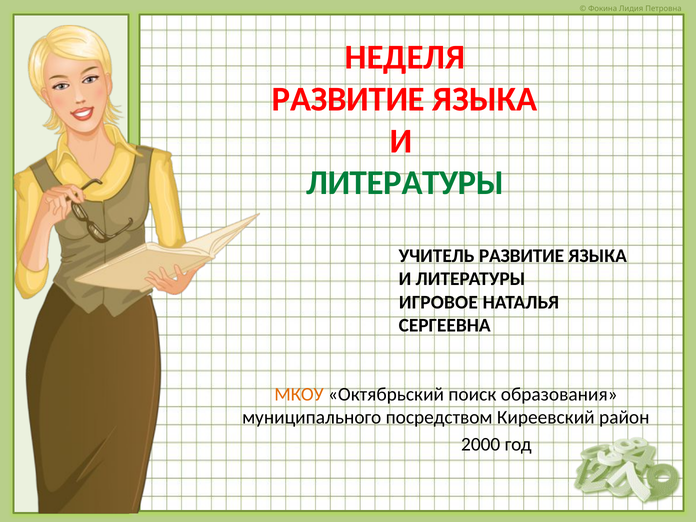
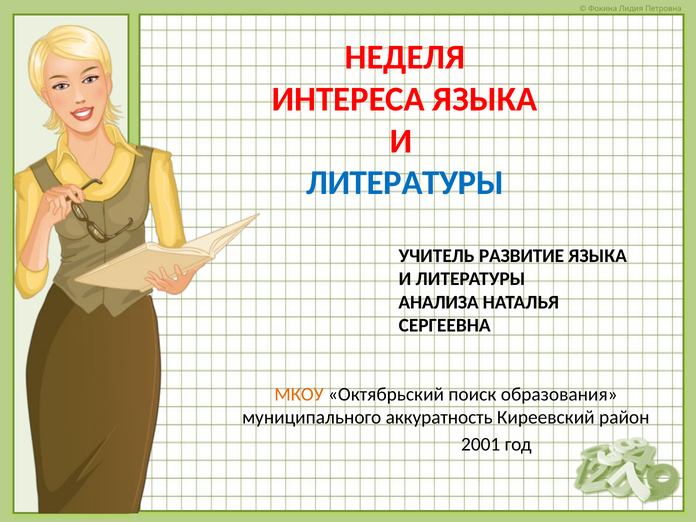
РАЗВИТИЕ at (348, 99): РАЗВИТИЕ -> ИНТЕРЕСА
ЛИТЕРАТУРЫ at (405, 183) colour: green -> blue
ИГРОВОЕ: ИГРОВОЕ -> АНАЛИЗА
посредством: посредством -> аккуратность
2000: 2000 -> 2001
